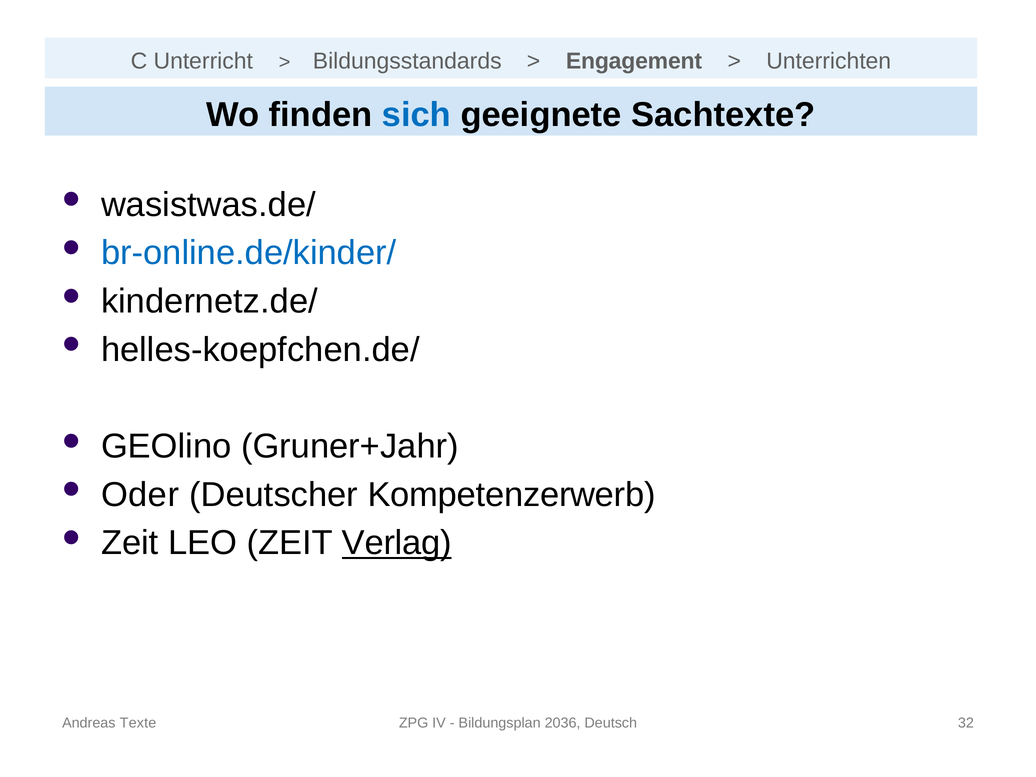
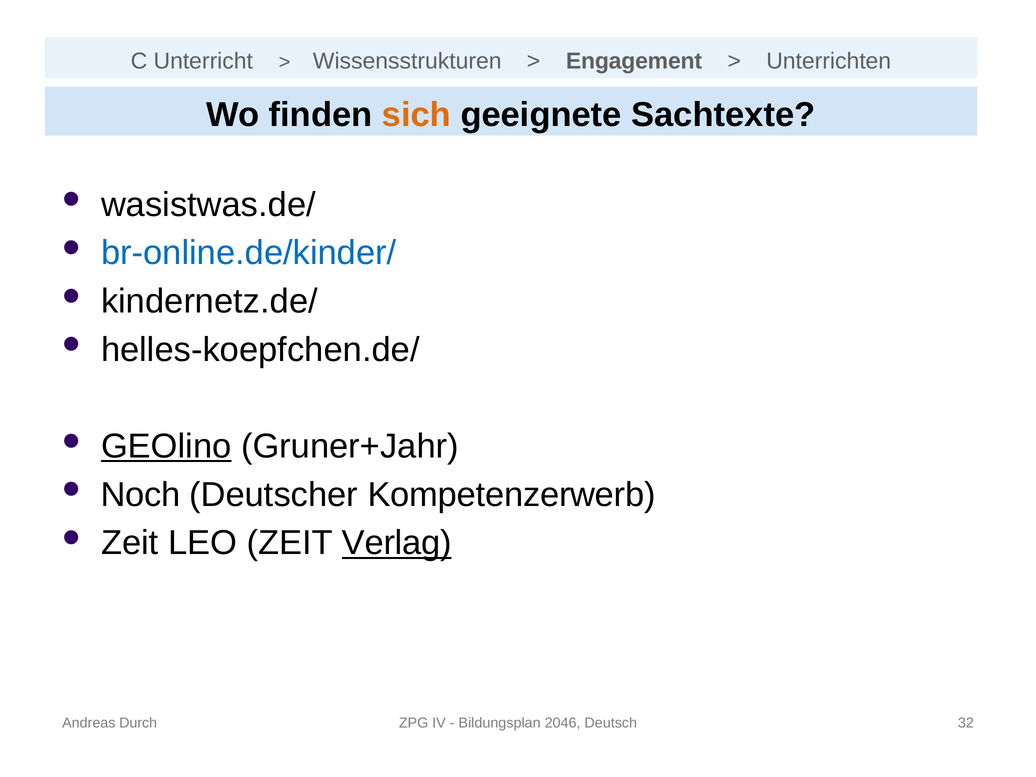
Bildungsstandards: Bildungsstandards -> Wissensstrukturen
sich colour: blue -> orange
GEOlino underline: none -> present
Oder: Oder -> Noch
Texte: Texte -> Durch
2036: 2036 -> 2046
